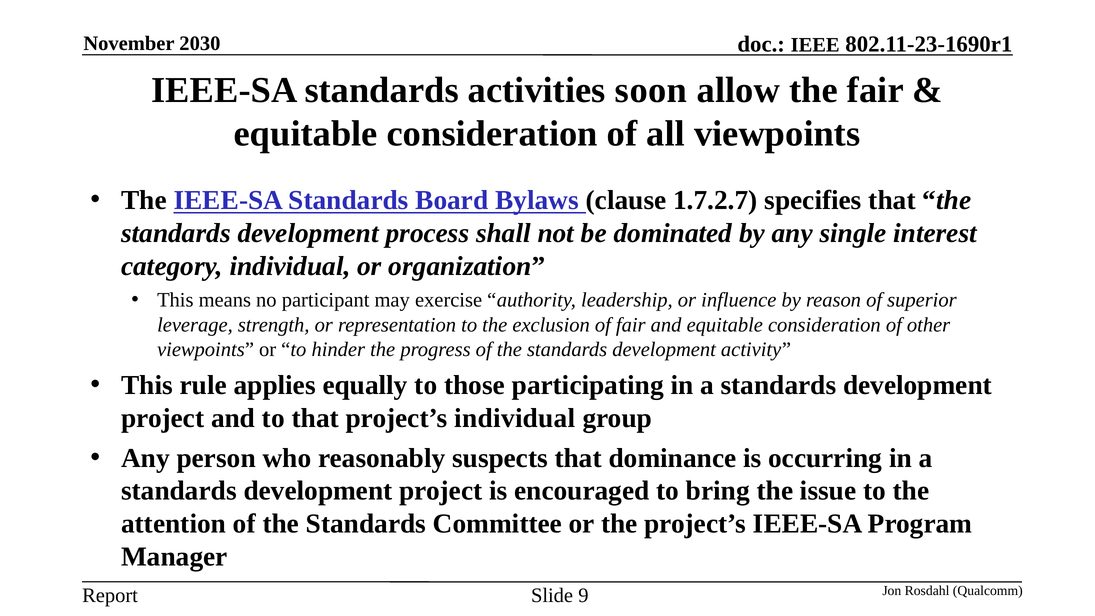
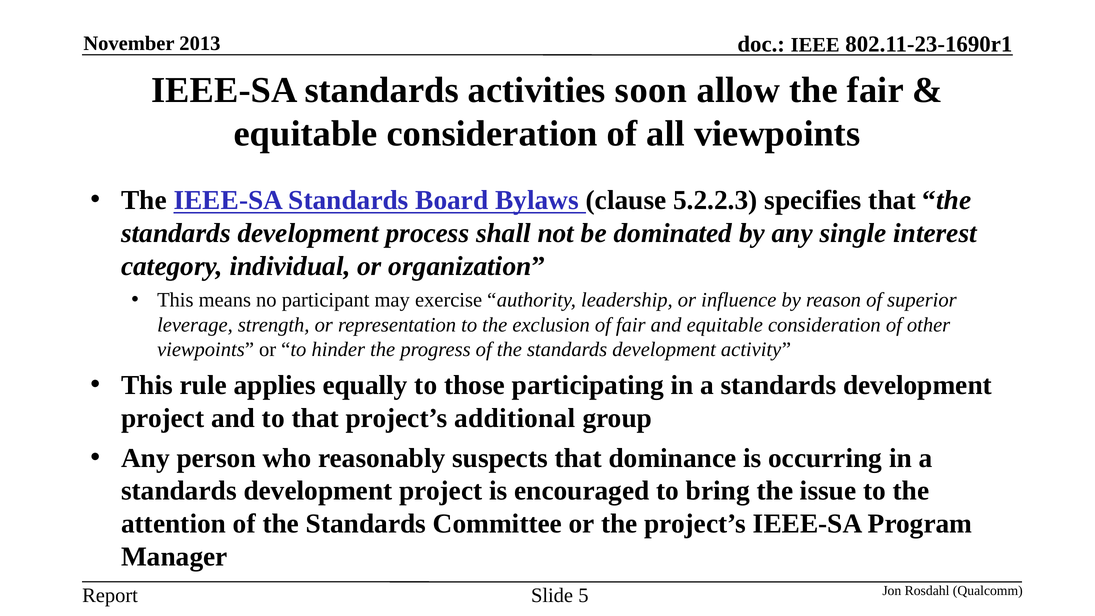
2030: 2030 -> 2013
1.7.2.7: 1.7.2.7 -> 5.2.2.3
project’s individual: individual -> additional
9: 9 -> 5
